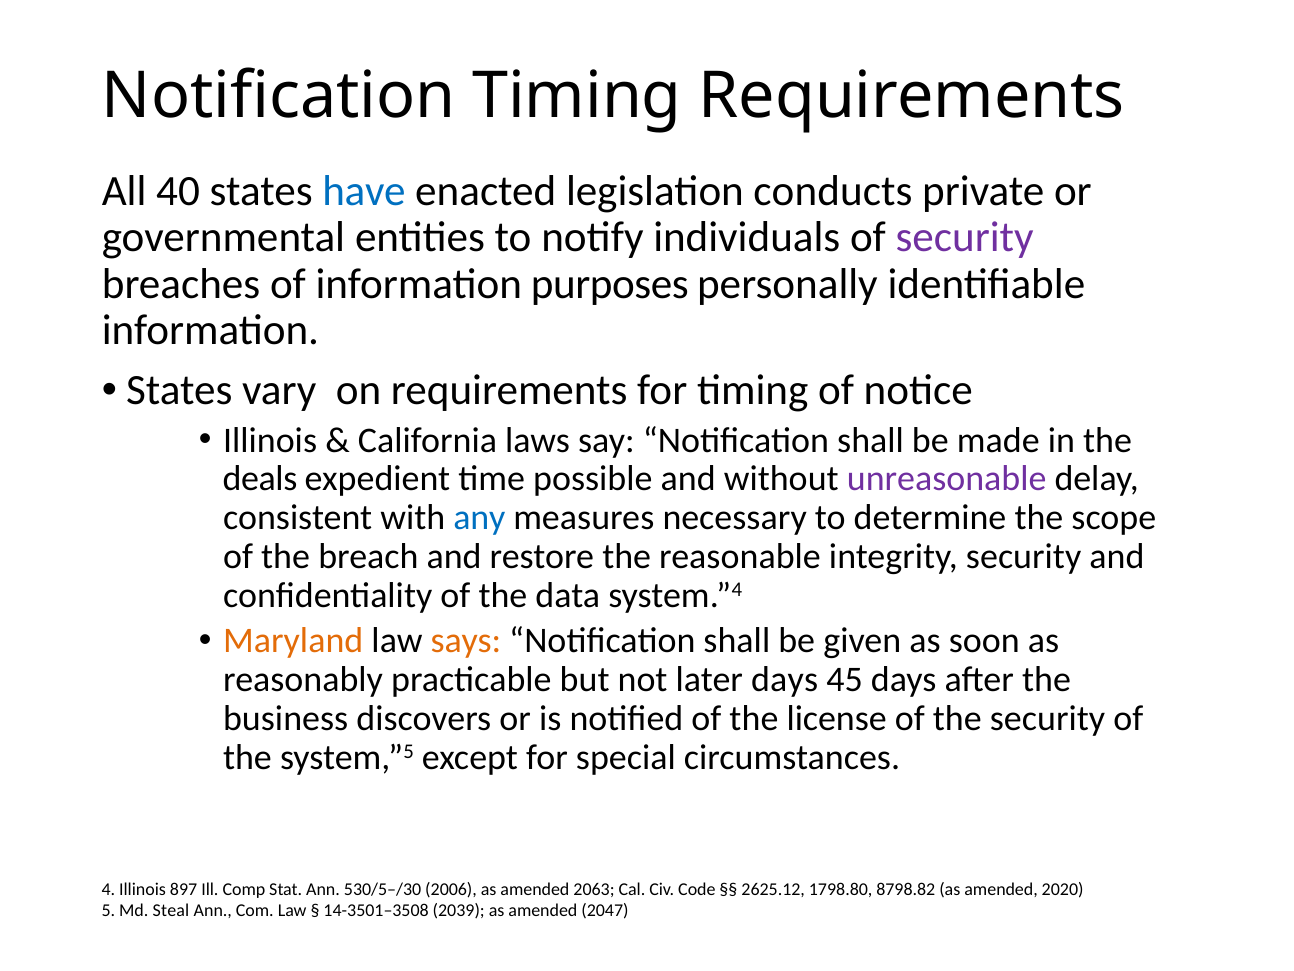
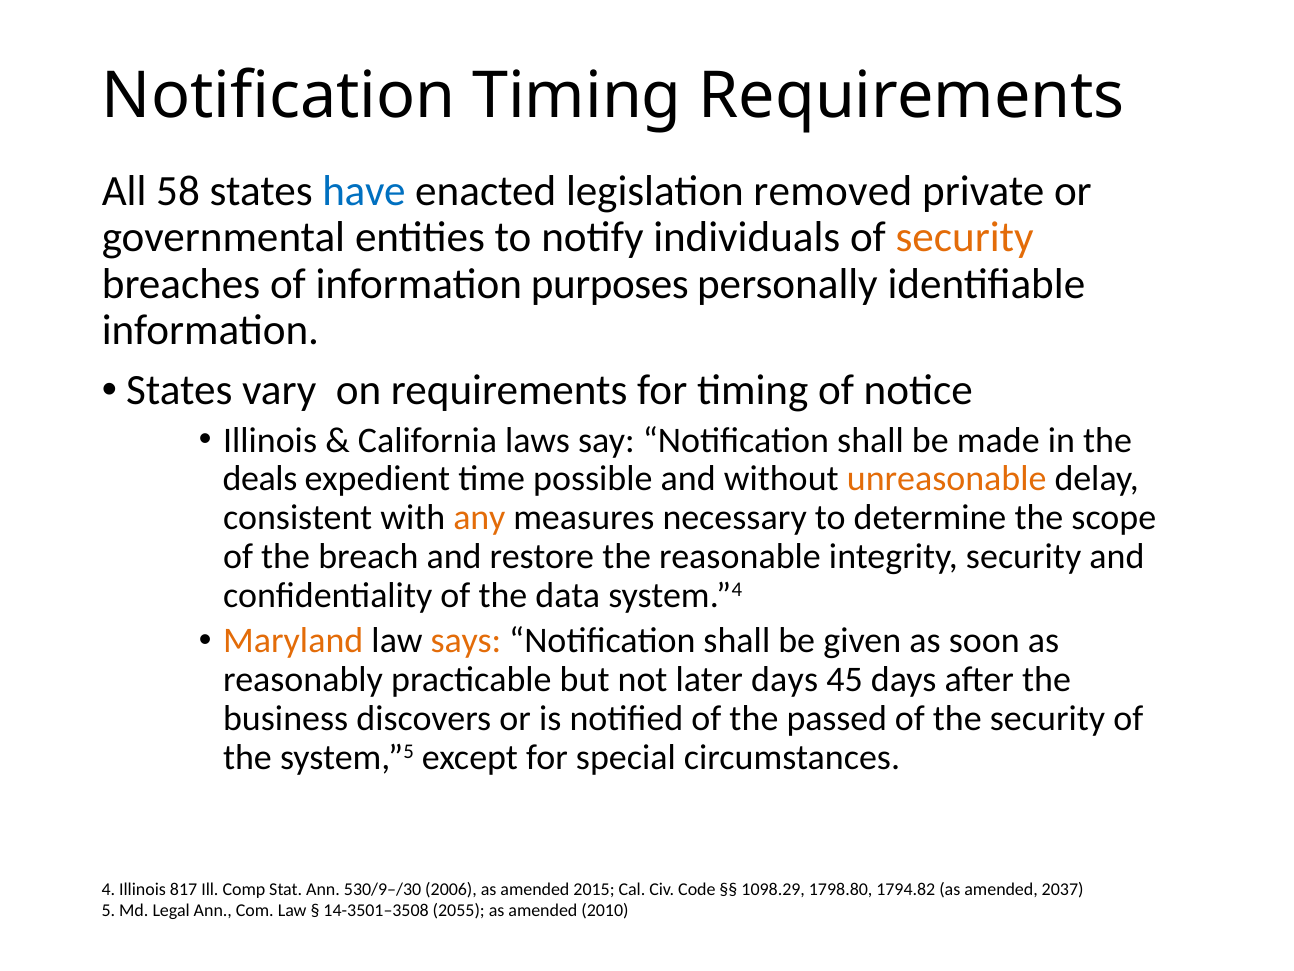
40: 40 -> 58
conducts: conducts -> removed
security at (965, 237) colour: purple -> orange
unreasonable colour: purple -> orange
any colour: blue -> orange
license: license -> passed
897: 897 -> 817
530/5–/30: 530/5–/30 -> 530/9–/30
2063: 2063 -> 2015
2625.12: 2625.12 -> 1098.29
8798.82: 8798.82 -> 1794.82
2020: 2020 -> 2037
Steal: Steal -> Legal
2039: 2039 -> 2055
2047: 2047 -> 2010
